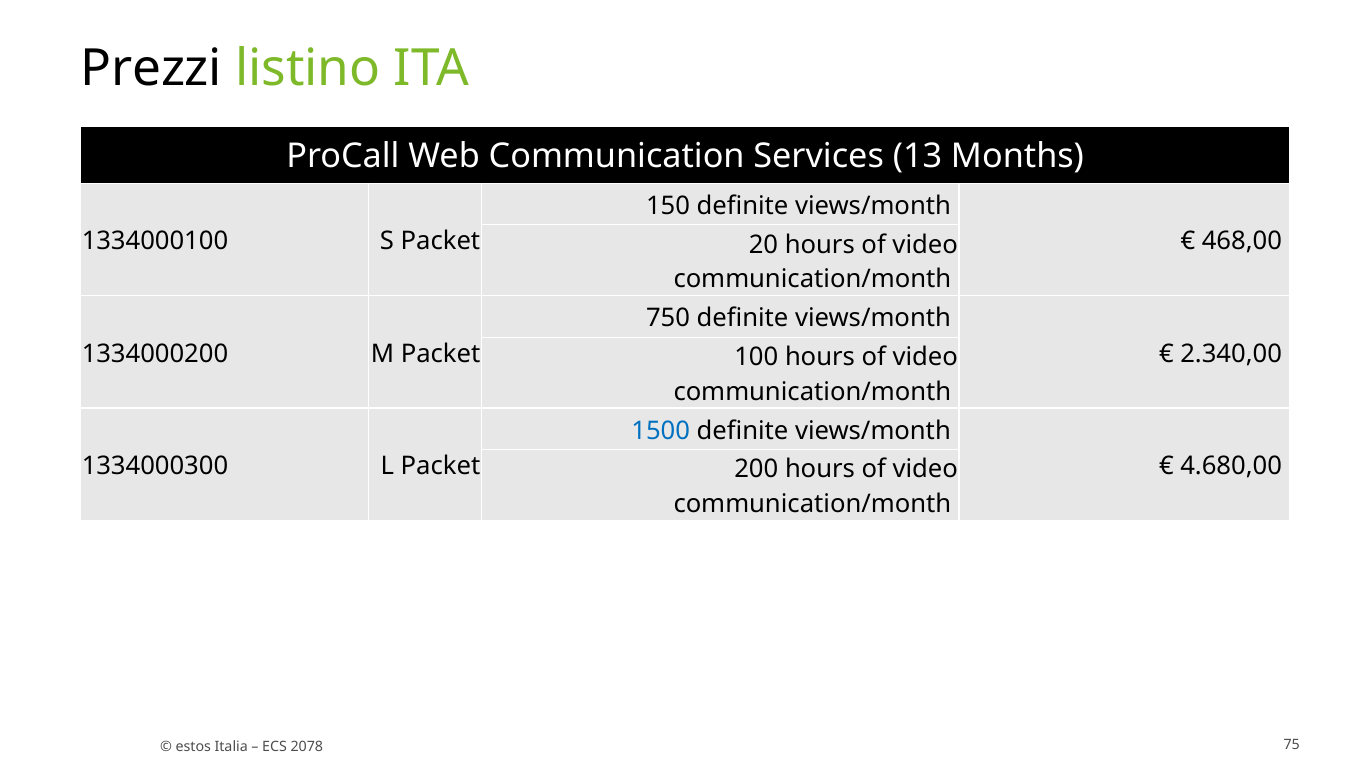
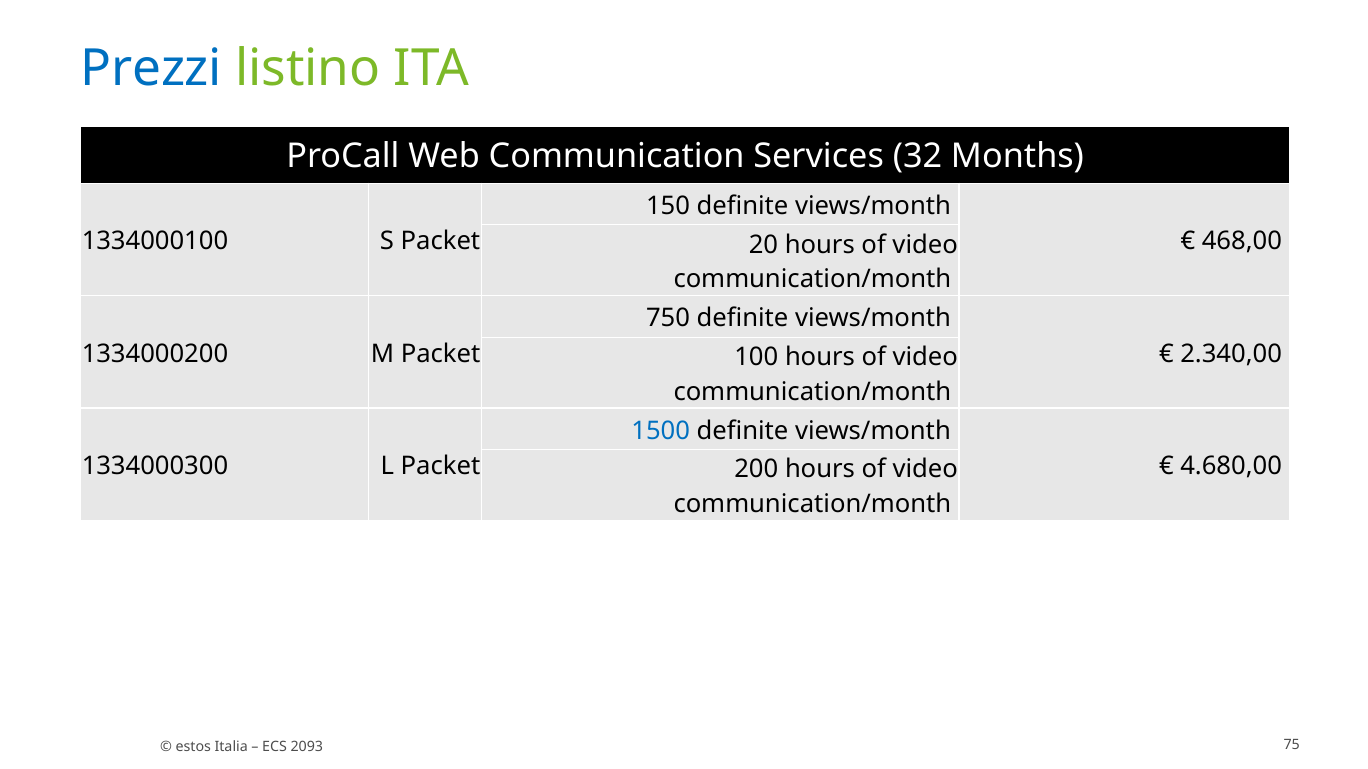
Prezzi colour: black -> blue
13: 13 -> 32
2078: 2078 -> 2093
